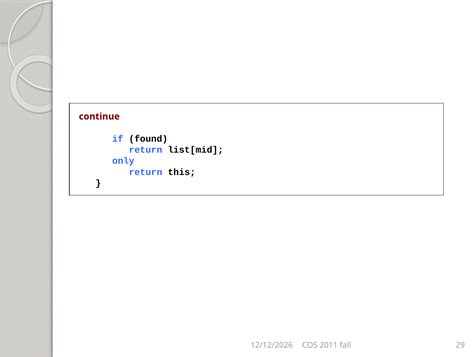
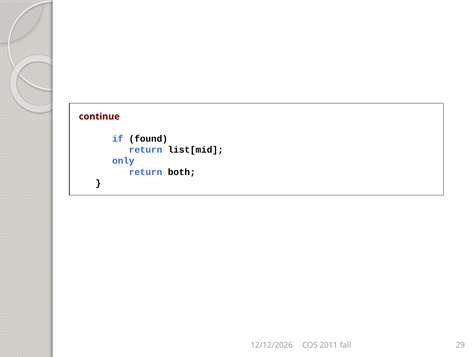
this: this -> both
